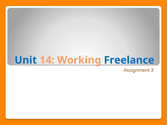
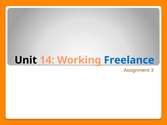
Unit colour: blue -> black
